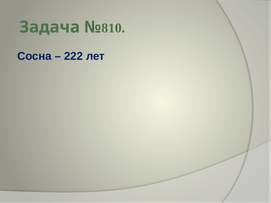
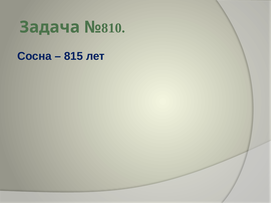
222: 222 -> 815
